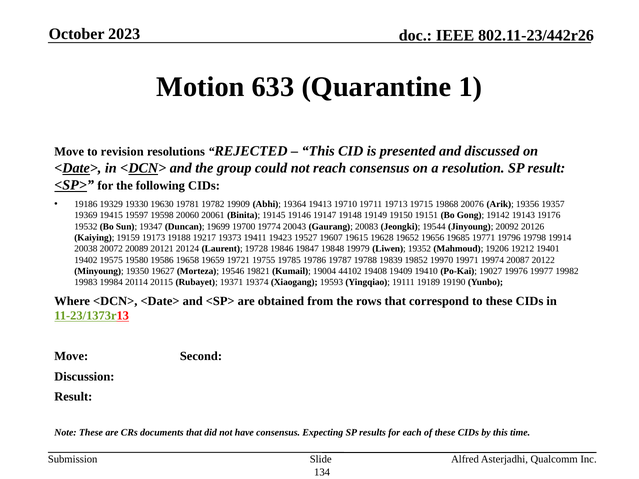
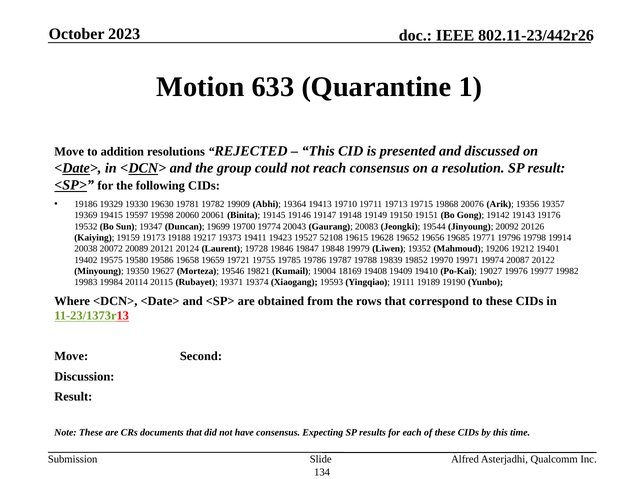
revision: revision -> addition
19607: 19607 -> 52108
44102: 44102 -> 18169
